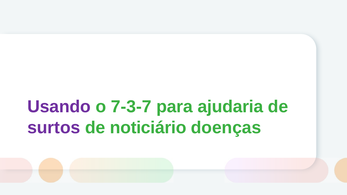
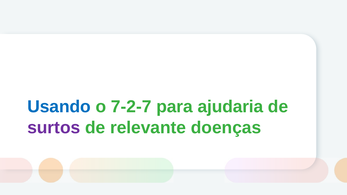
Usando colour: purple -> blue
7-3-7: 7-3-7 -> 7-2-7
noticiário: noticiário -> relevante
